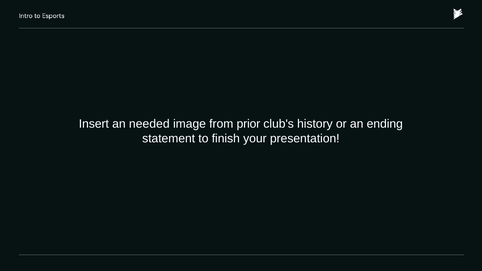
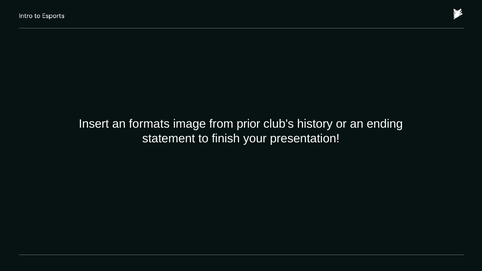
needed: needed -> formats
